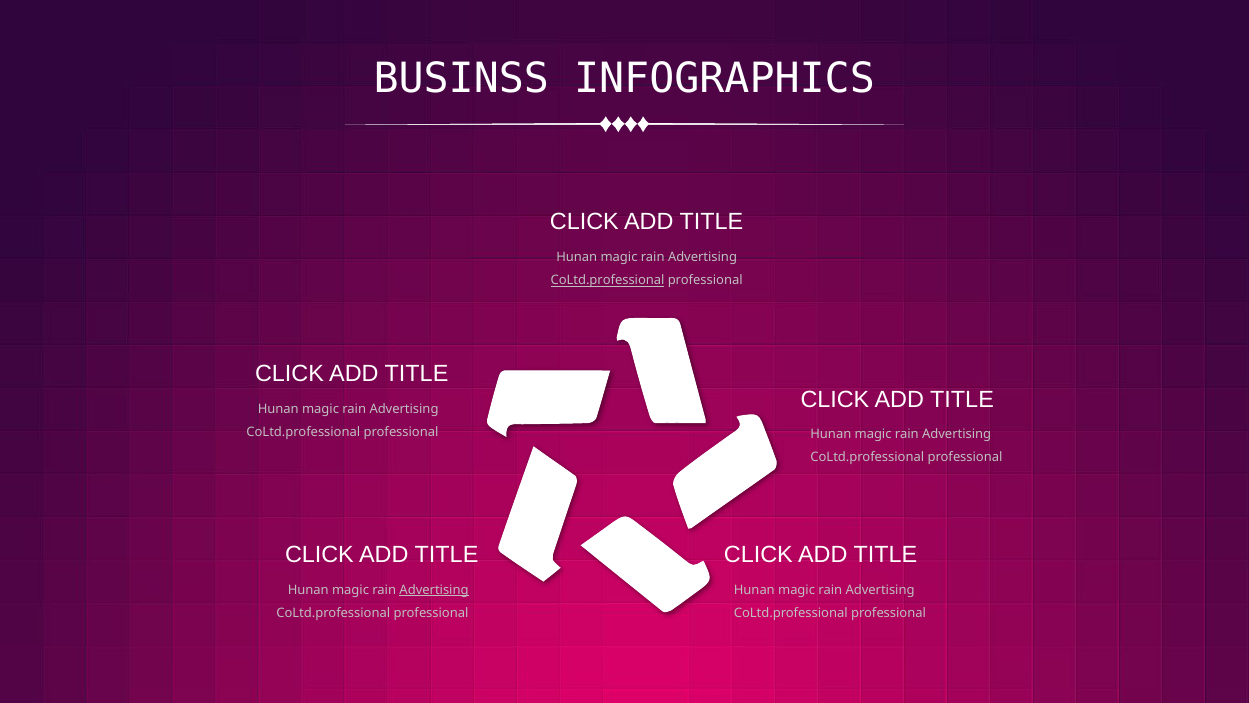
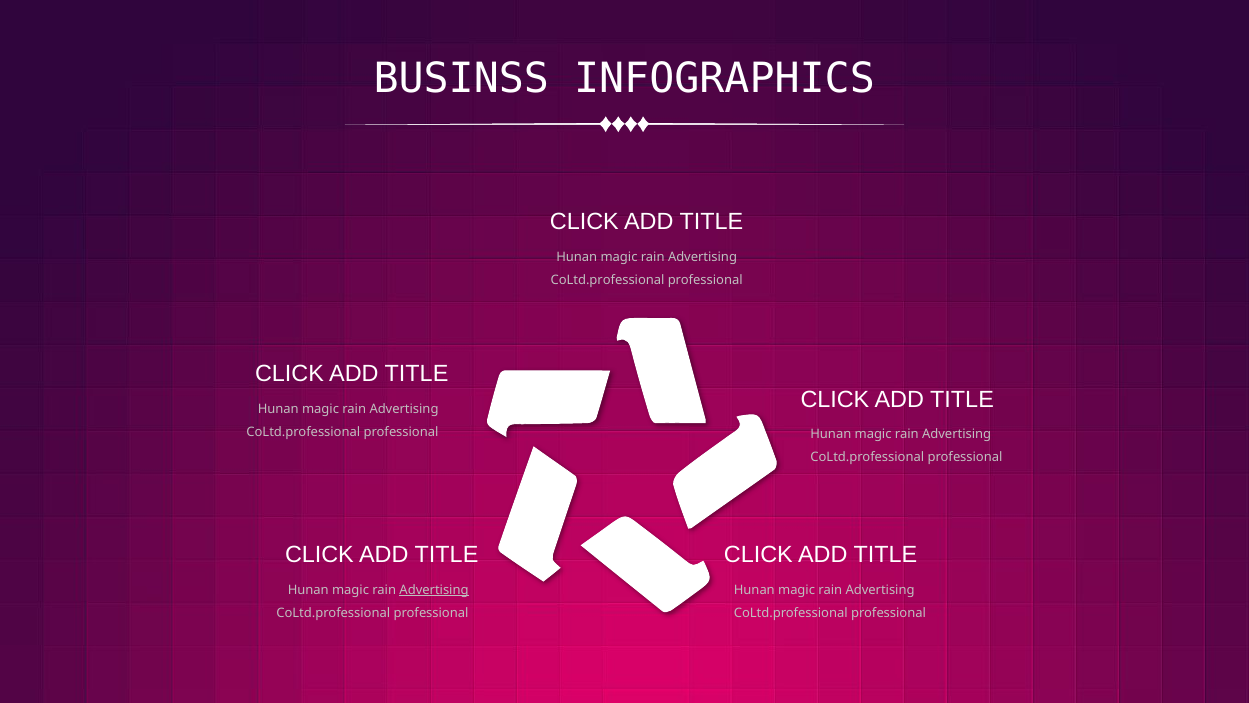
CoLtd.professional at (608, 280) underline: present -> none
